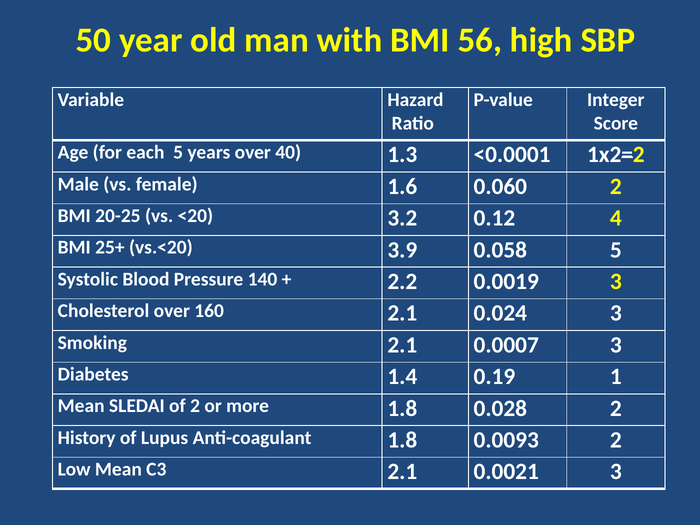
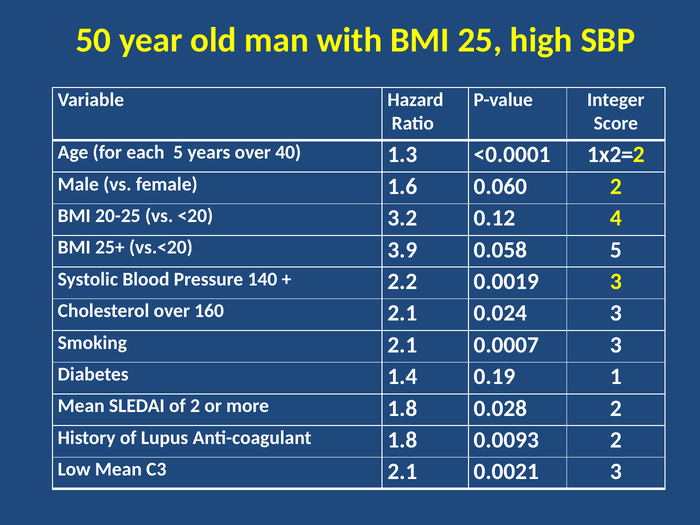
56: 56 -> 25
